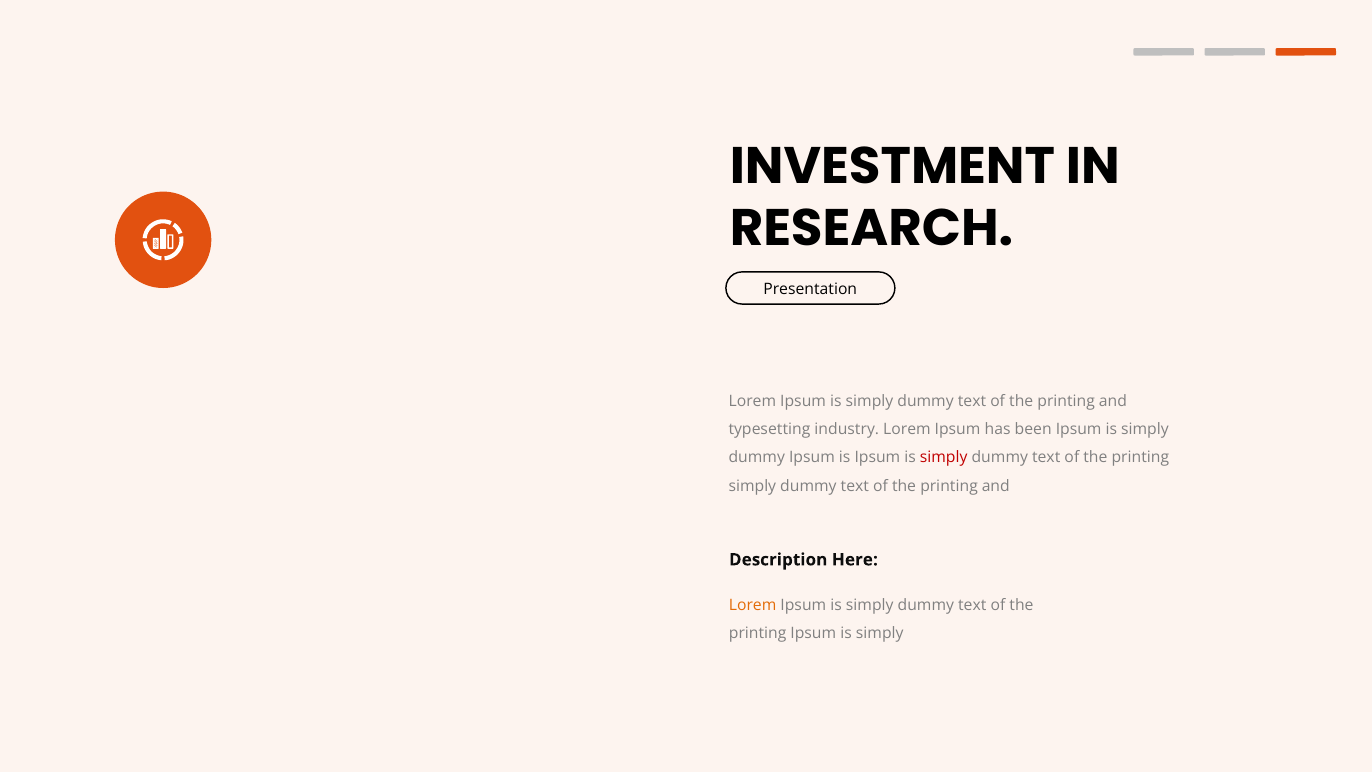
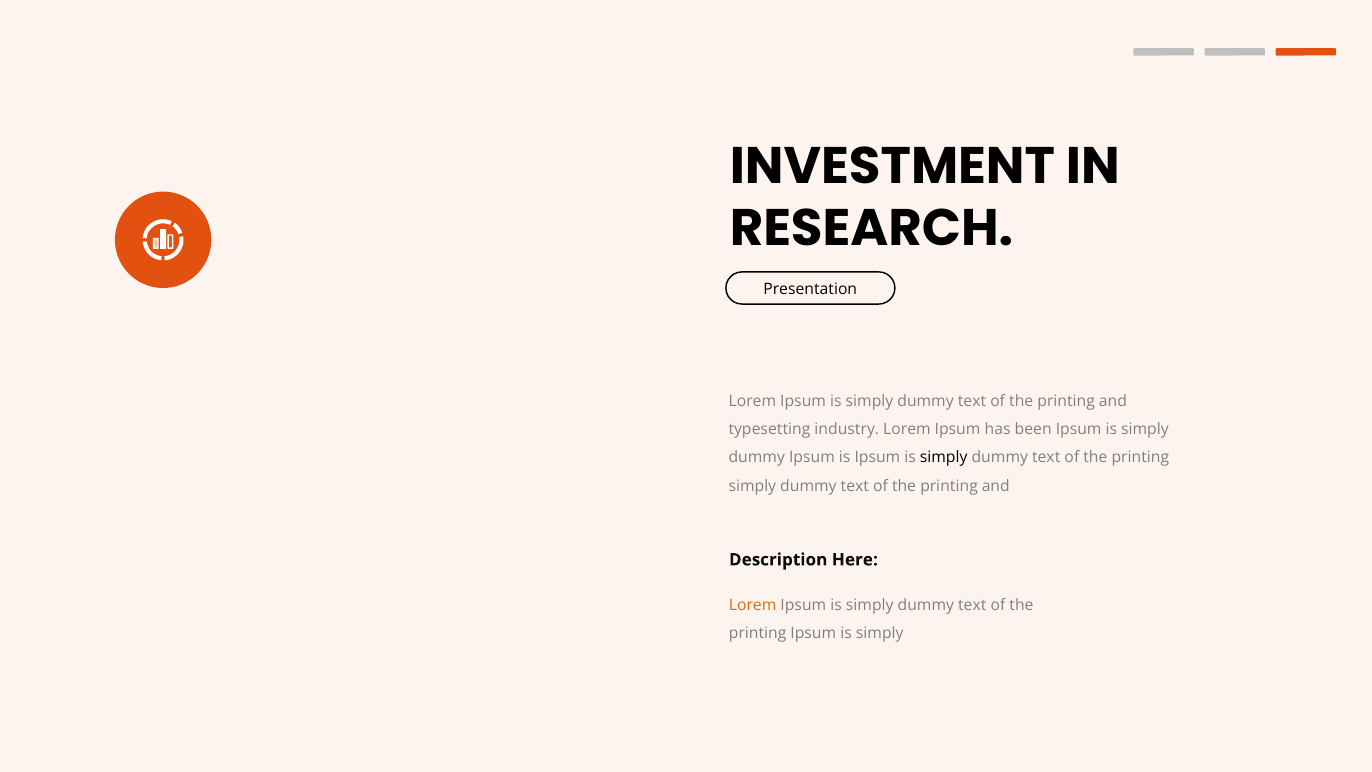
simply at (944, 458) colour: red -> black
